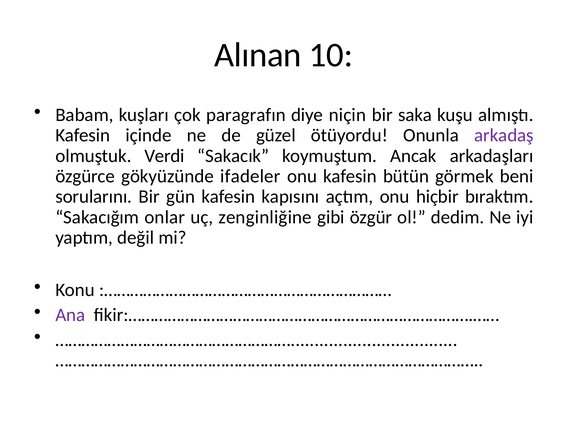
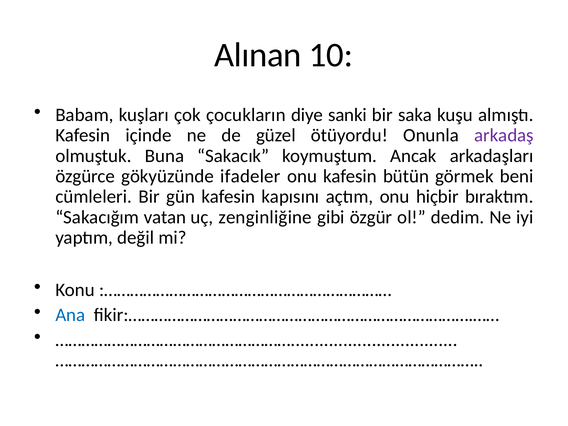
paragrafın: paragrafın -> çocukların
niçin: niçin -> sanki
Verdi: Verdi -> Buna
sorularını: sorularını -> cümleleri
onlar: onlar -> vatan
Ana colour: purple -> blue
